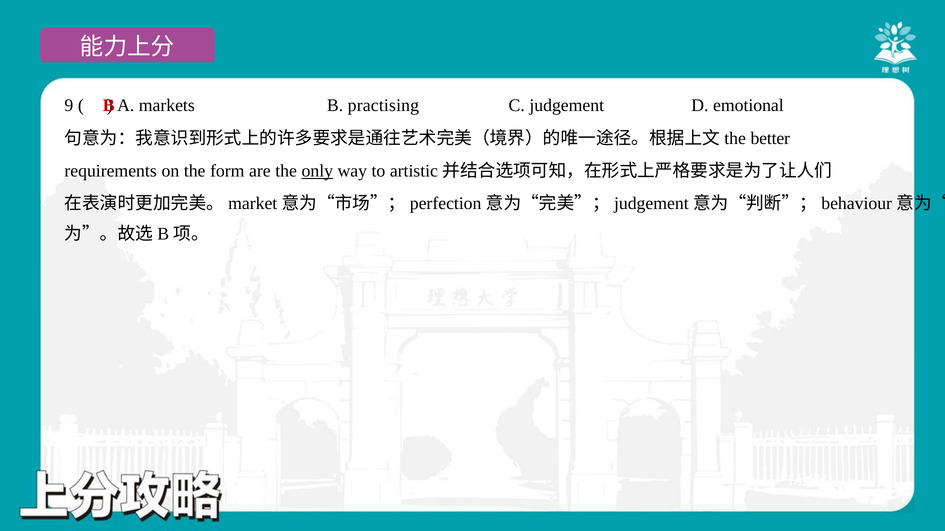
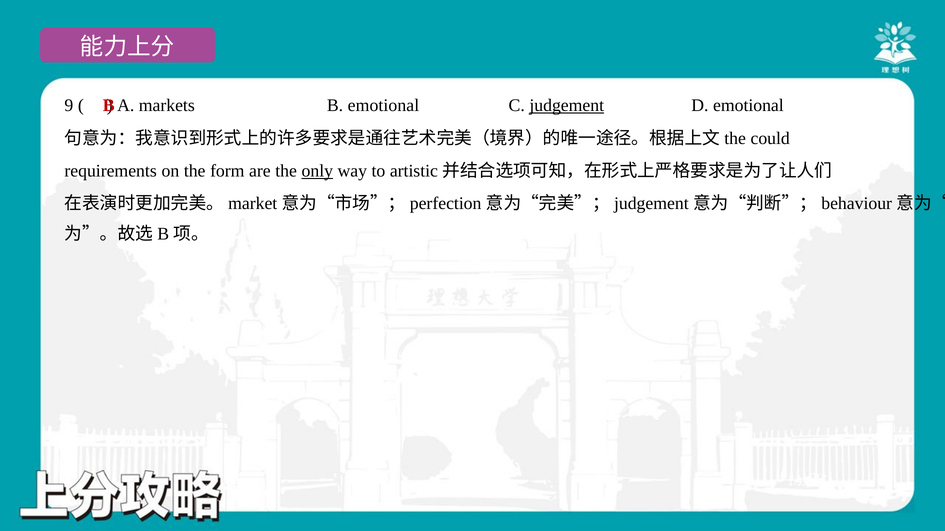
B practising: practising -> emotional
judgement underline: none -> present
better: better -> could
